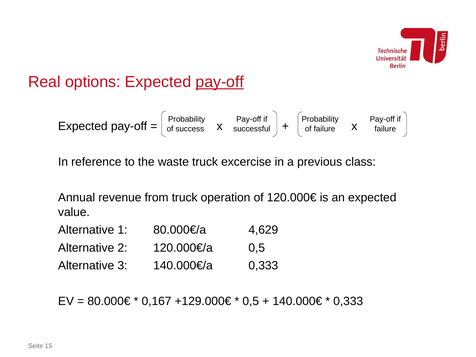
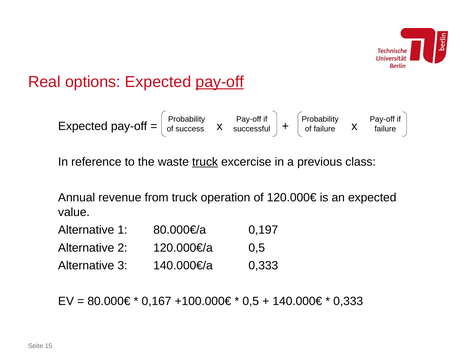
truck at (205, 162) underline: none -> present
4,629: 4,629 -> 0,197
+129.000€: +129.000€ -> +100.000€
